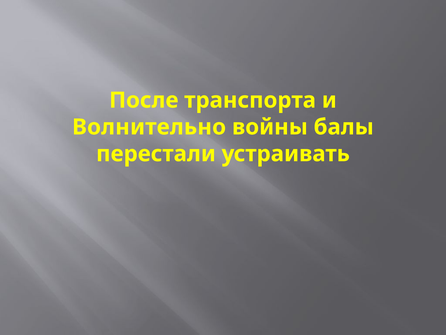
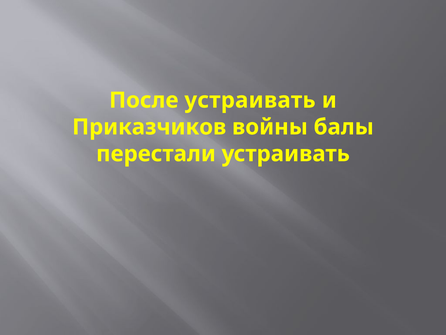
После транспорта: транспорта -> устраивать
Волнительно: Волнительно -> Приказчиков
